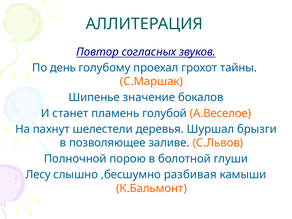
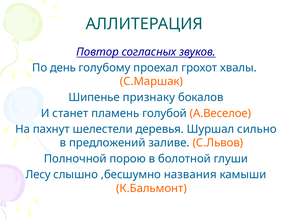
тайны: тайны -> хвалы
значение: значение -> признаку
брызги: брызги -> сильно
позволяющее: позволяющее -> предложений
разбивая: разбивая -> названия
